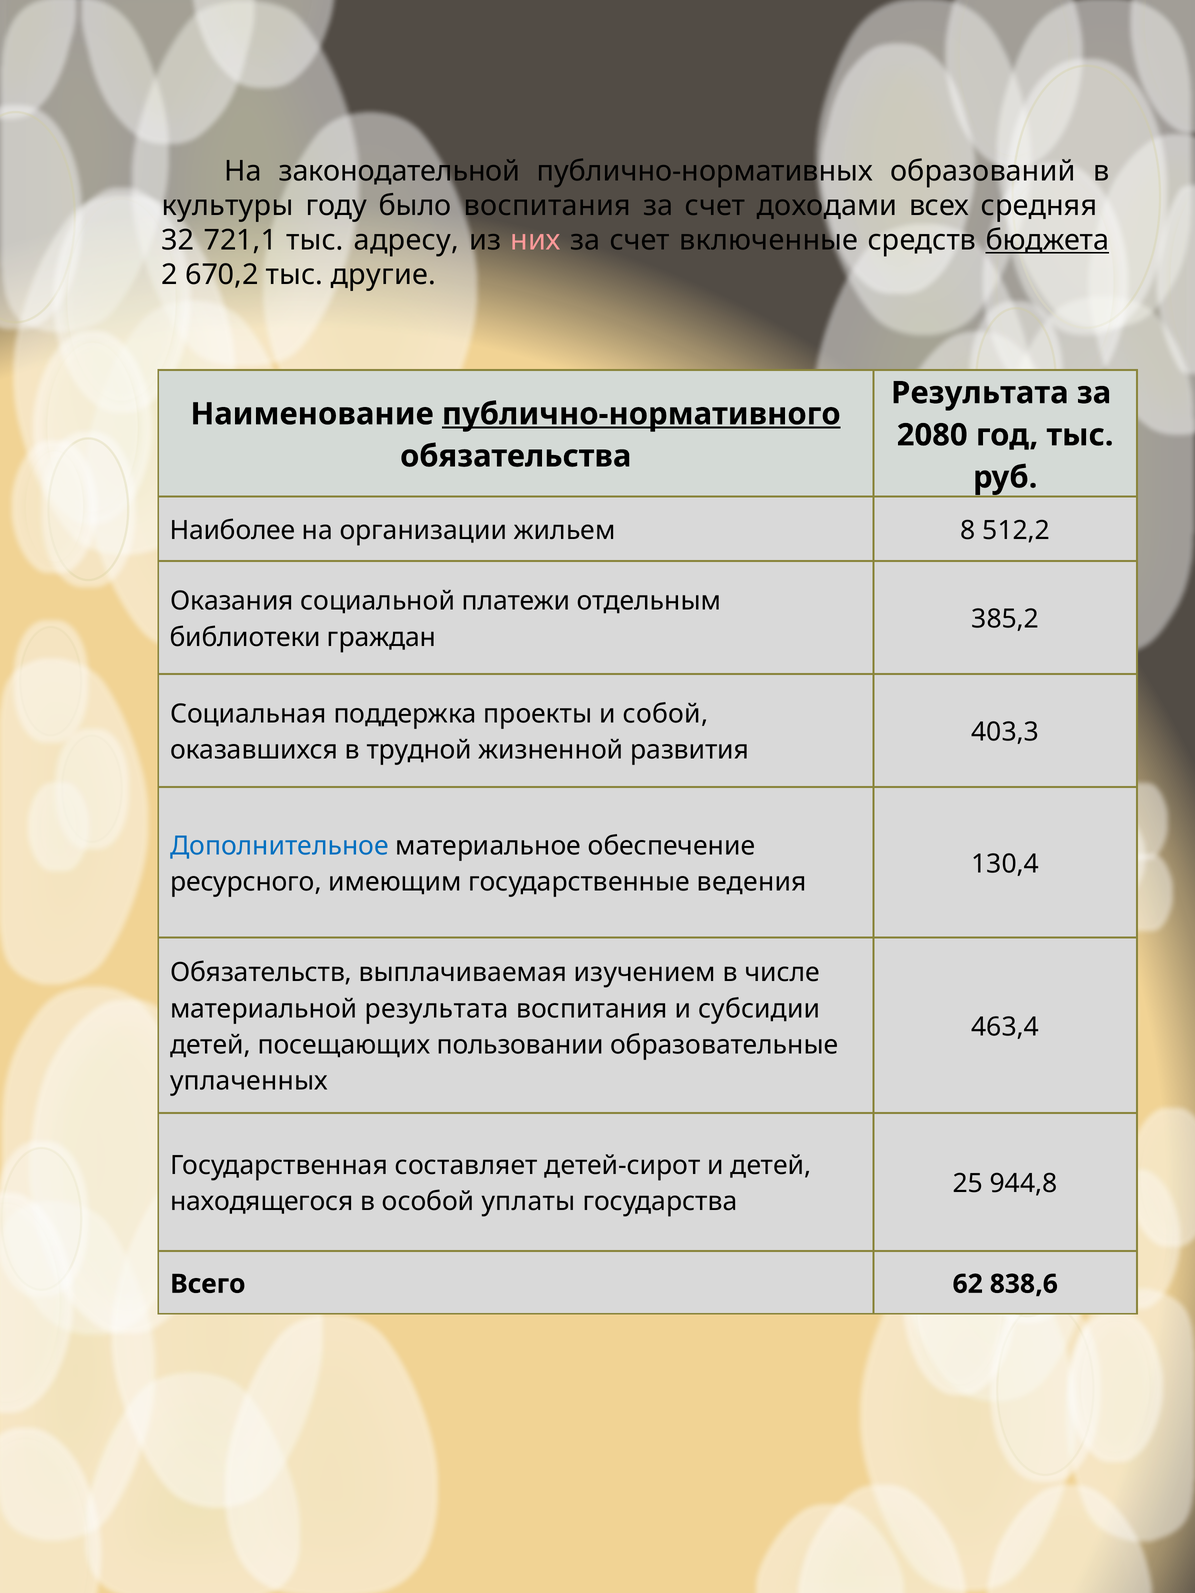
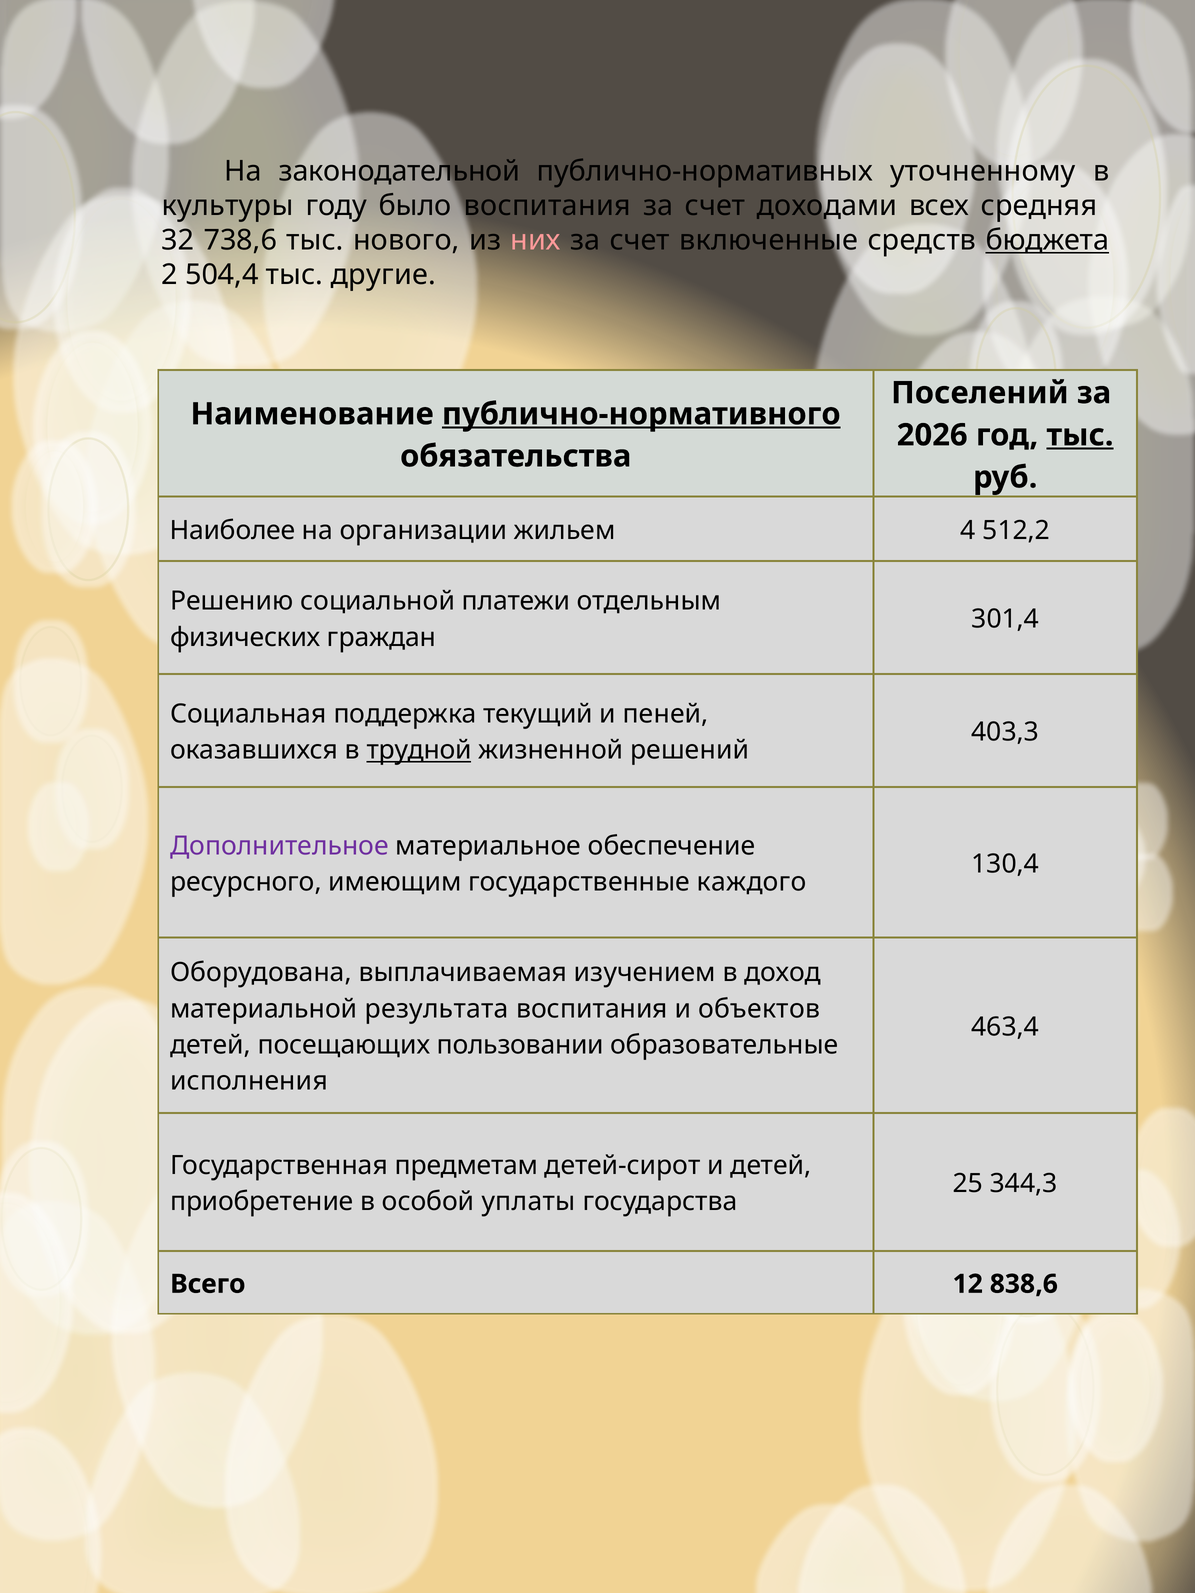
образований: образований -> уточненному
721,1: 721,1 -> 738,6
адресу: адресу -> нового
670,2: 670,2 -> 504,4
Результата at (980, 393): Результата -> Поселений
2080: 2080 -> 2026
тыс at (1080, 435) underline: none -> present
8: 8 -> 4
Оказания: Оказания -> Решению
385,2: 385,2 -> 301,4
библиотеки: библиотеки -> физических
проекты: проекты -> текущий
собой: собой -> пеней
трудной underline: none -> present
развития: развития -> решений
Дополнительное colour: blue -> purple
ведения: ведения -> каждого
Обязательств: Обязательств -> Оборудована
числе: числе -> доход
субсидии: субсидии -> объектов
уплаченных: уплаченных -> исполнения
составляет: составляет -> предметам
944,8: 944,8 -> 344,3
находящегося: находящегося -> приобретение
62: 62 -> 12
